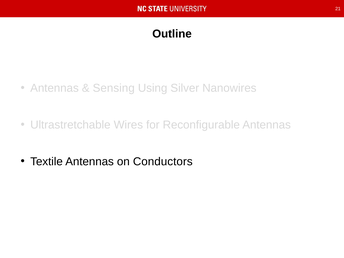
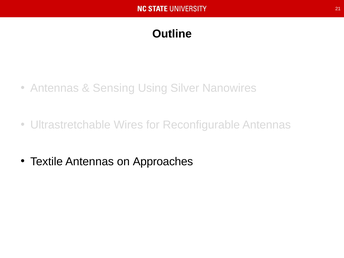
Conductors: Conductors -> Approaches
